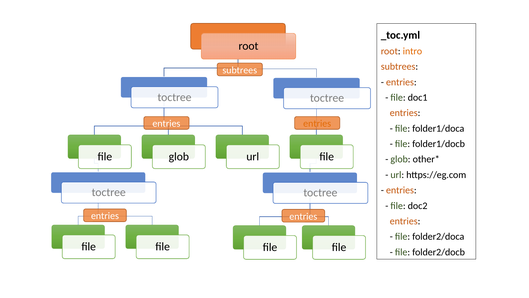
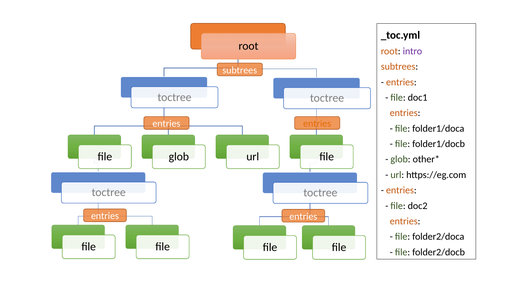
intro colour: orange -> purple
